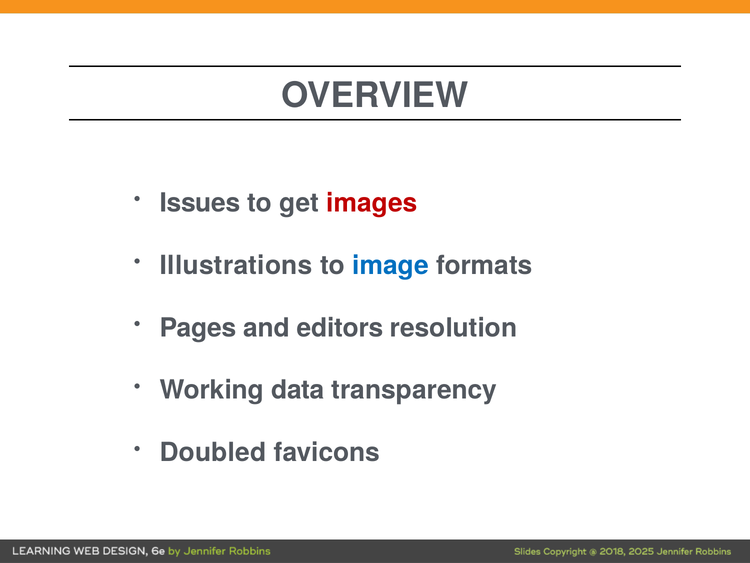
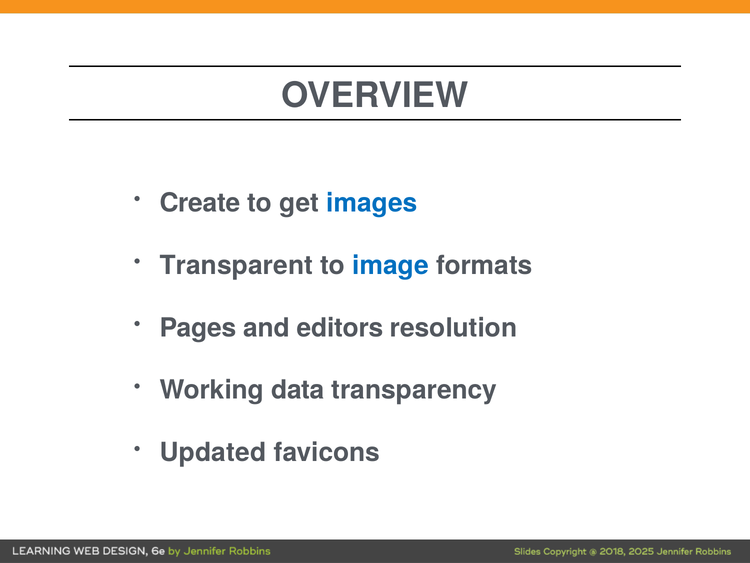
Issues: Issues -> Create
images colour: red -> blue
Illustrations: Illustrations -> Transparent
Doubled: Doubled -> Updated
